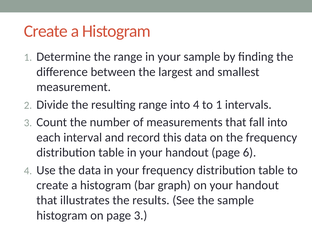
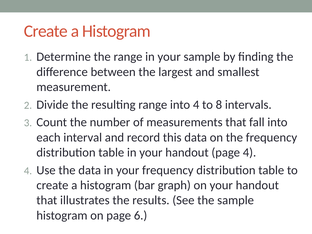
to 1: 1 -> 8
page 6: 6 -> 4
page 3: 3 -> 6
